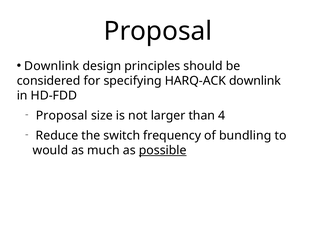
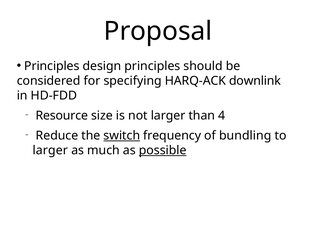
Downlink at (52, 66): Downlink -> Principles
Proposal at (62, 116): Proposal -> Resource
switch underline: none -> present
would at (50, 150): would -> larger
